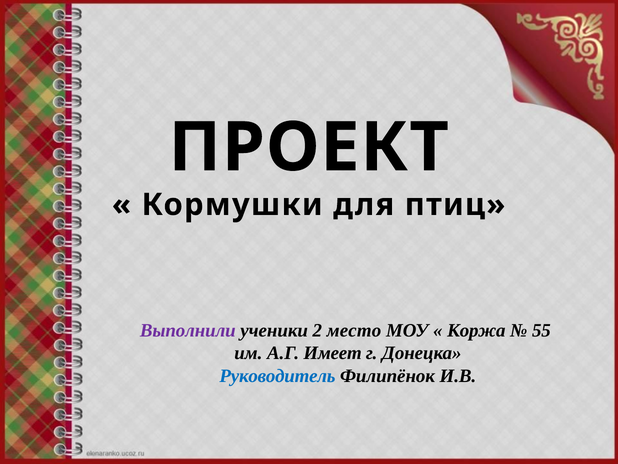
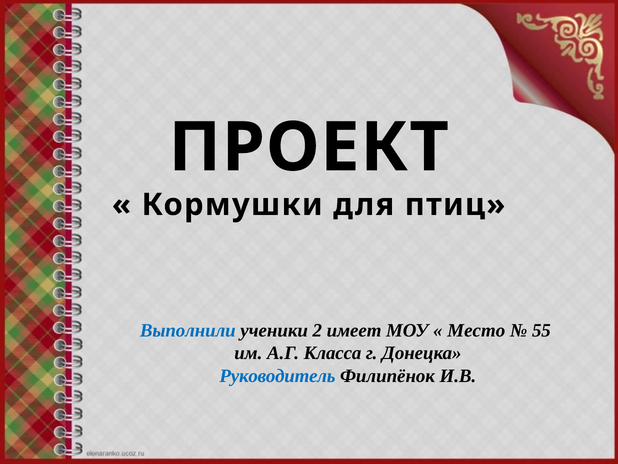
Выполнили colour: purple -> blue
место: место -> имеет
Коржа: Коржа -> Место
Имеет: Имеет -> Класса
